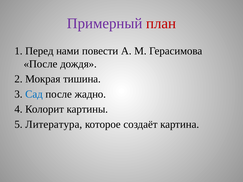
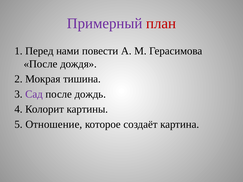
Сад colour: blue -> purple
жадно: жадно -> дождь
Литература: Литература -> Отношение
